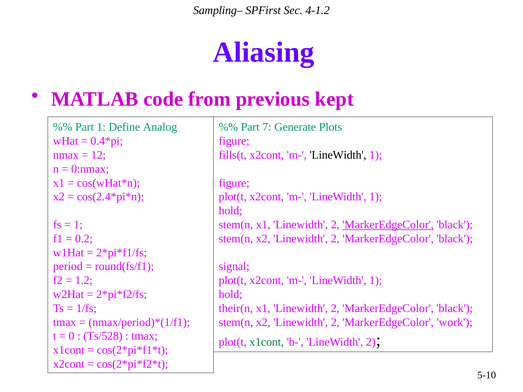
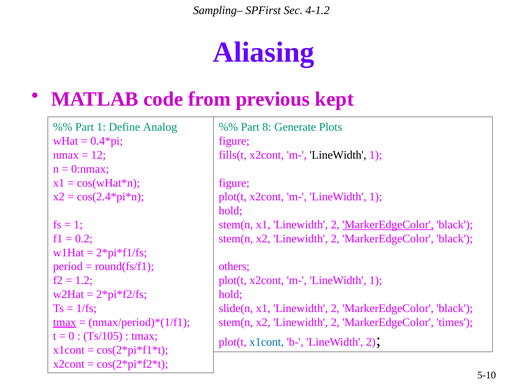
7: 7 -> 8
signal: signal -> others
their(n: their(n -> slide(n
tmax at (65, 322) underline: none -> present
work: work -> times
Ts/528: Ts/528 -> Ts/105
x1cont at (267, 342) colour: green -> blue
